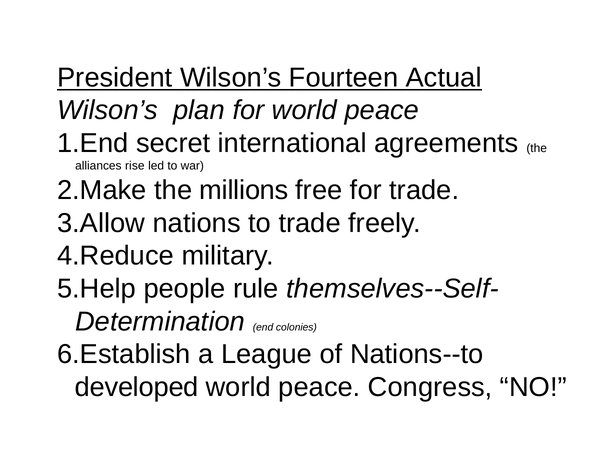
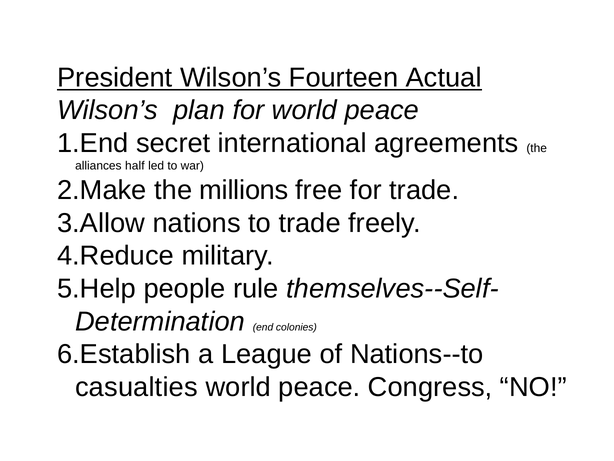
rise: rise -> half
developed: developed -> casualties
